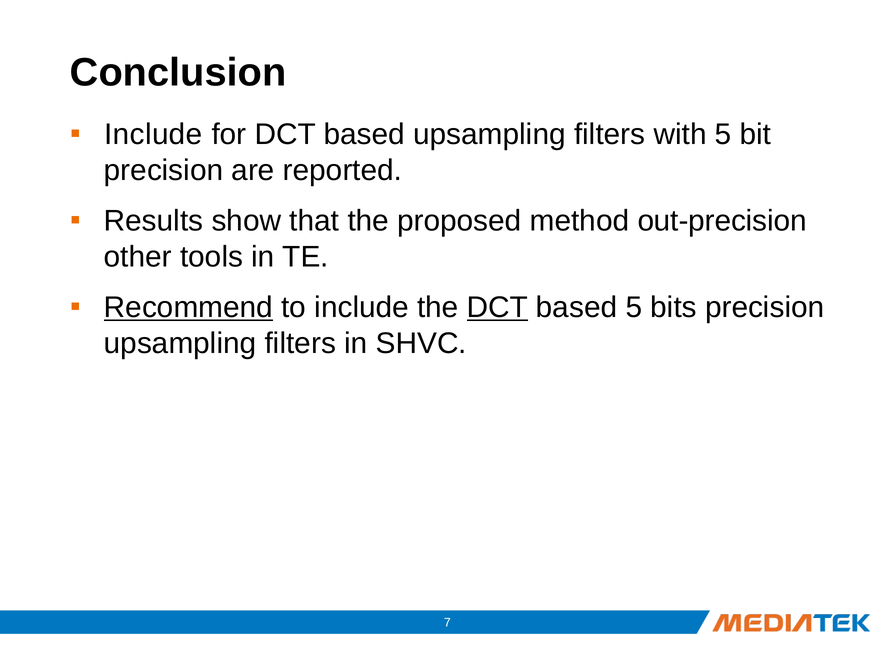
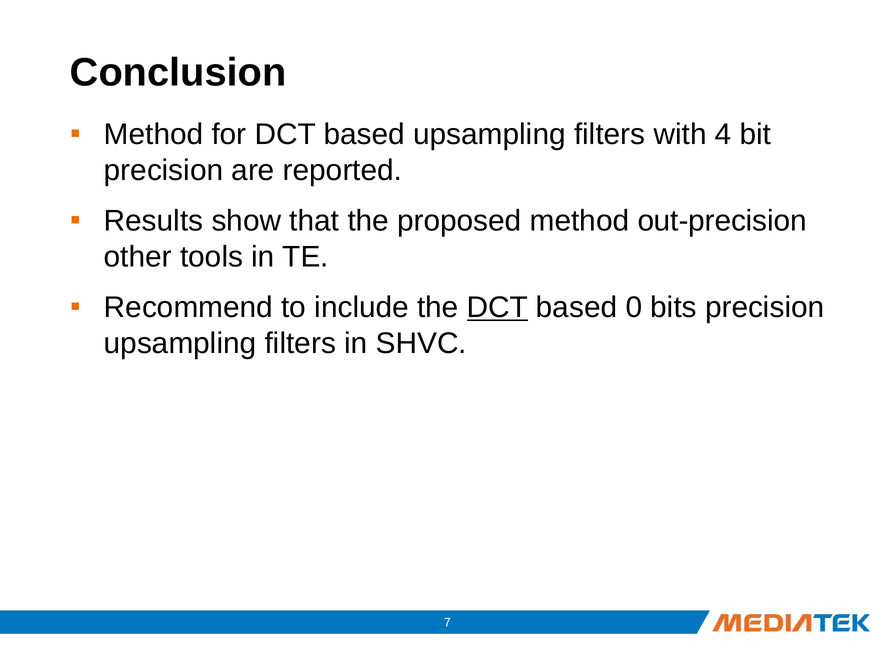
Include at (153, 134): Include -> Method
with 5: 5 -> 4
Recommend underline: present -> none
based 5: 5 -> 0
